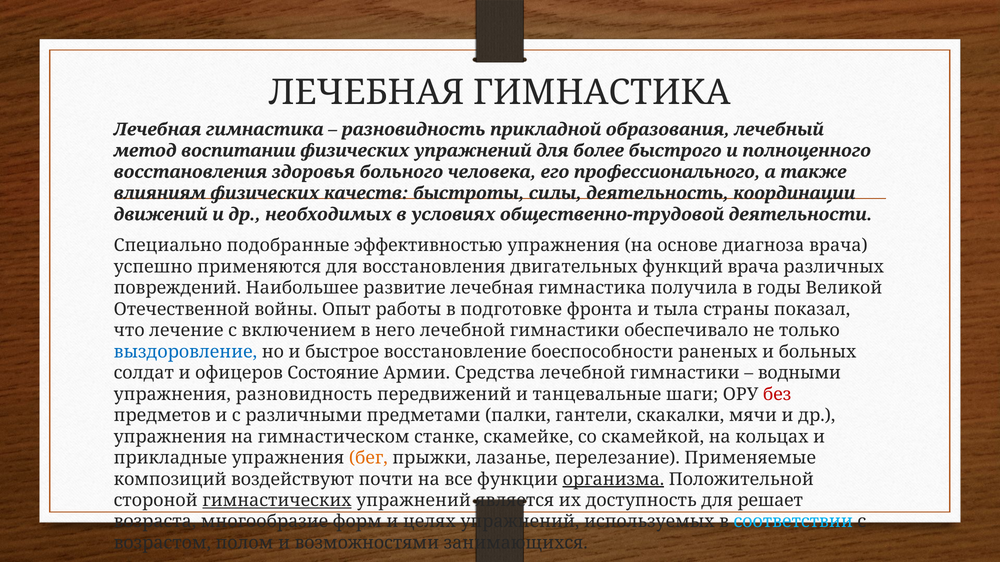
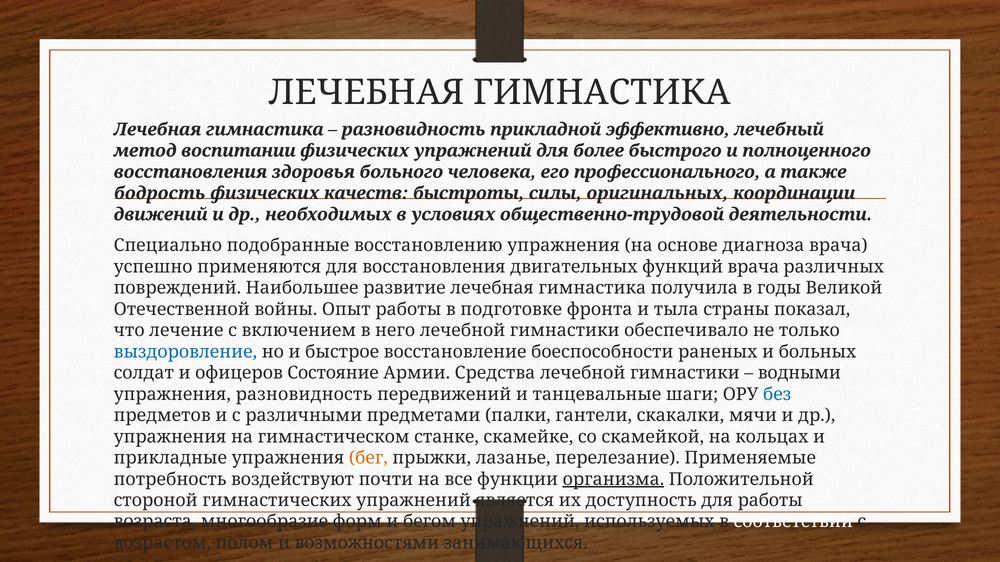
образования: образования -> эффективно
влияниям: влияниям -> бодрость
деятельность: деятельность -> оригинальных
эффективностью: эффективностью -> восстановлению
без colour: red -> blue
композиций: композиций -> потребность
гимнастических underline: present -> none
для решает: решает -> работы
целях: целях -> бегом
соответствии colour: light blue -> white
